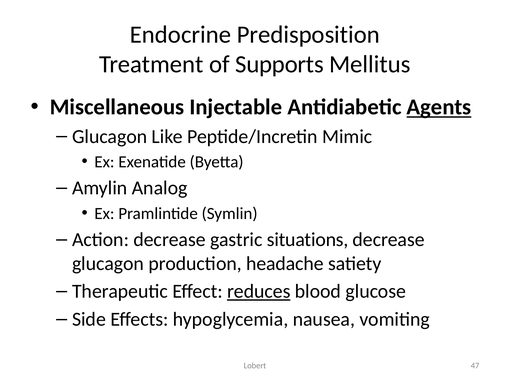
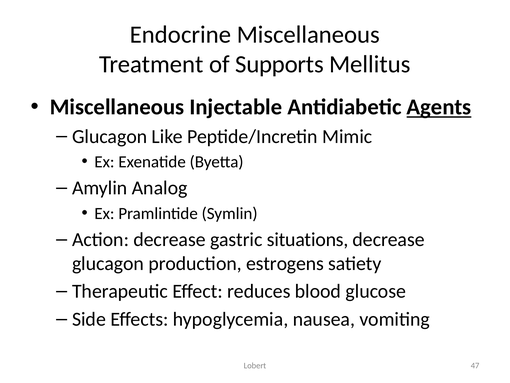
Endocrine Predisposition: Predisposition -> Miscellaneous
headache: headache -> estrogens
reduces underline: present -> none
